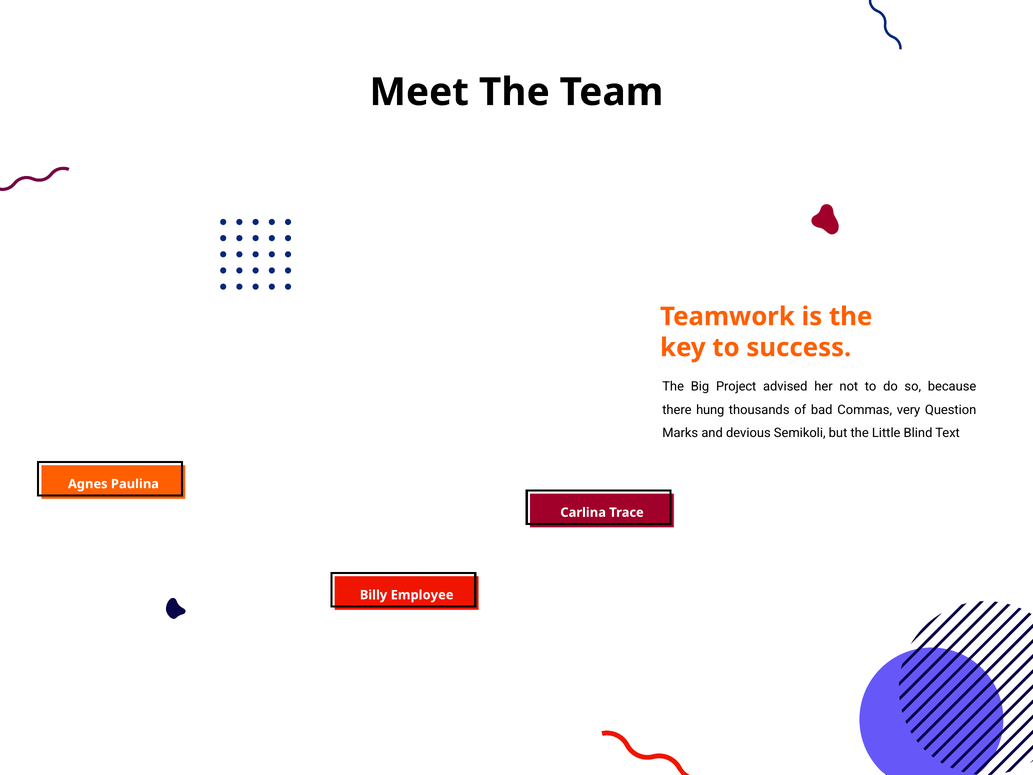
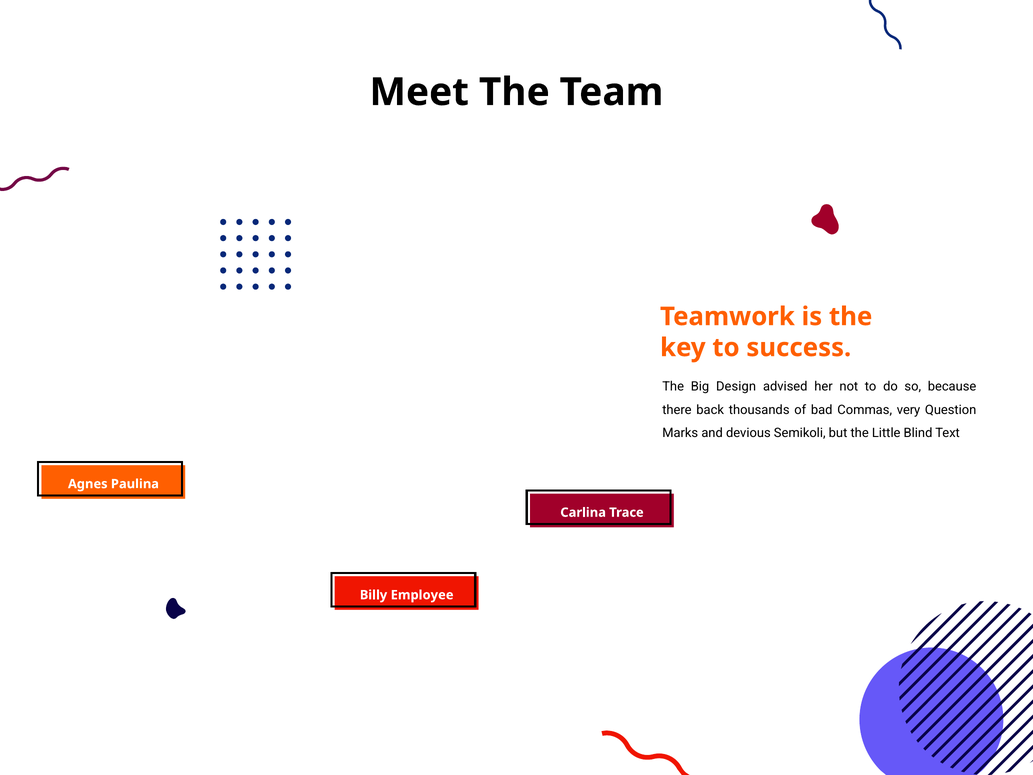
Project: Project -> Design
hung: hung -> back
